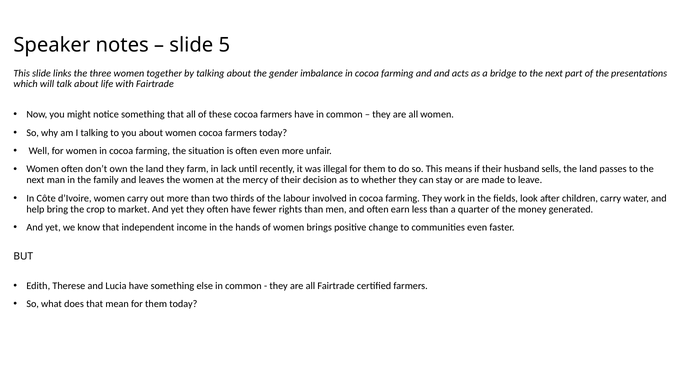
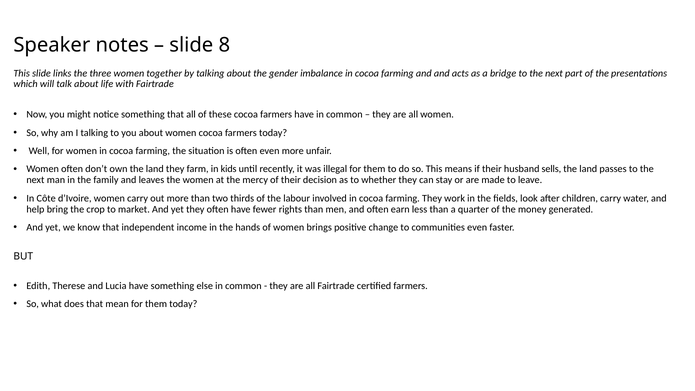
5: 5 -> 8
lack: lack -> kids
